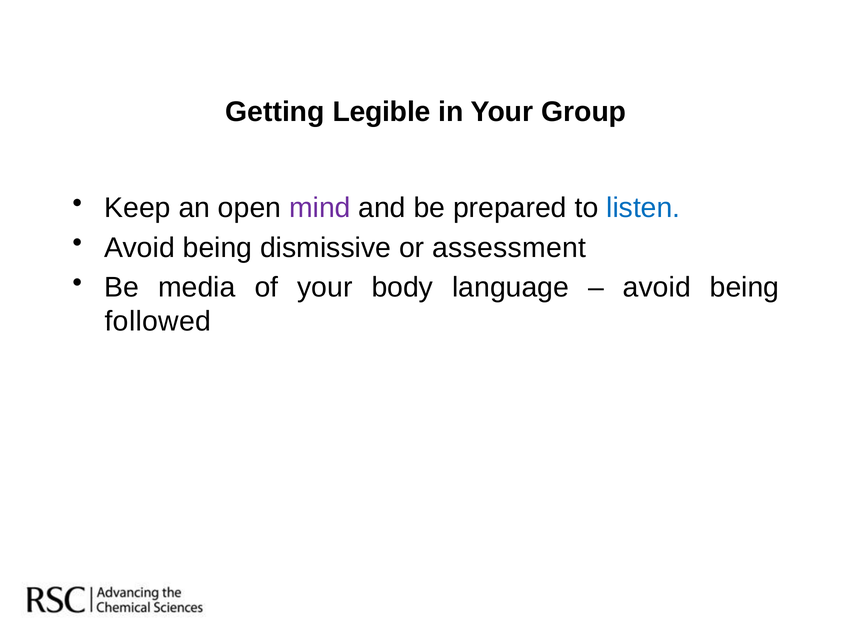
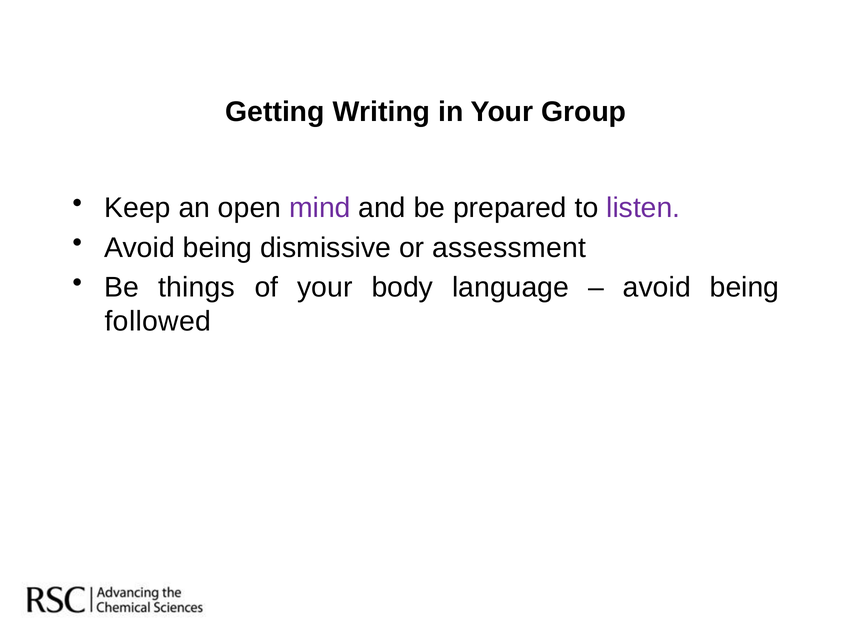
Legible: Legible -> Writing
listen colour: blue -> purple
media: media -> things
